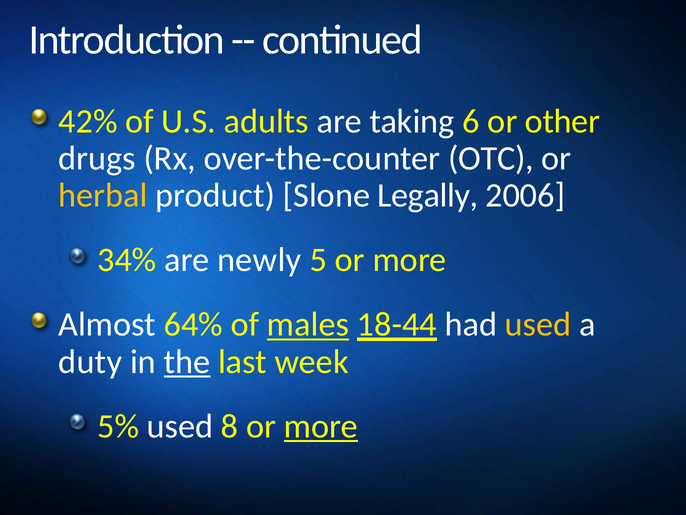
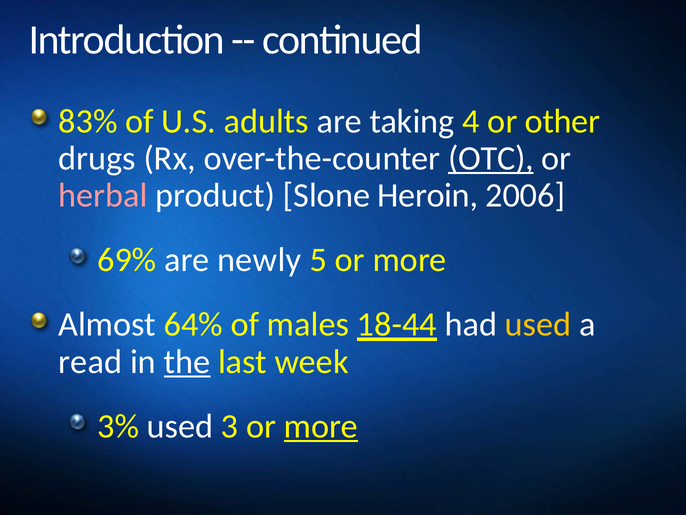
42%: 42% -> 83%
6: 6 -> 4
OTC underline: none -> present
herbal colour: yellow -> pink
Legally: Legally -> Heroin
34%: 34% -> 69%
males underline: present -> none
duty: duty -> read
5%: 5% -> 3%
8: 8 -> 3
